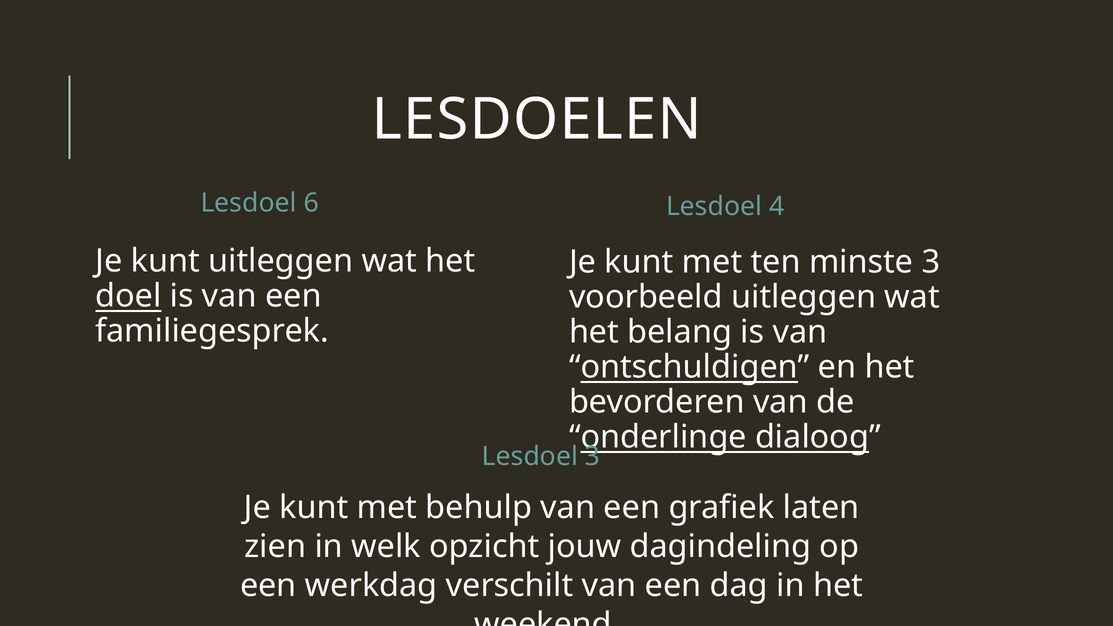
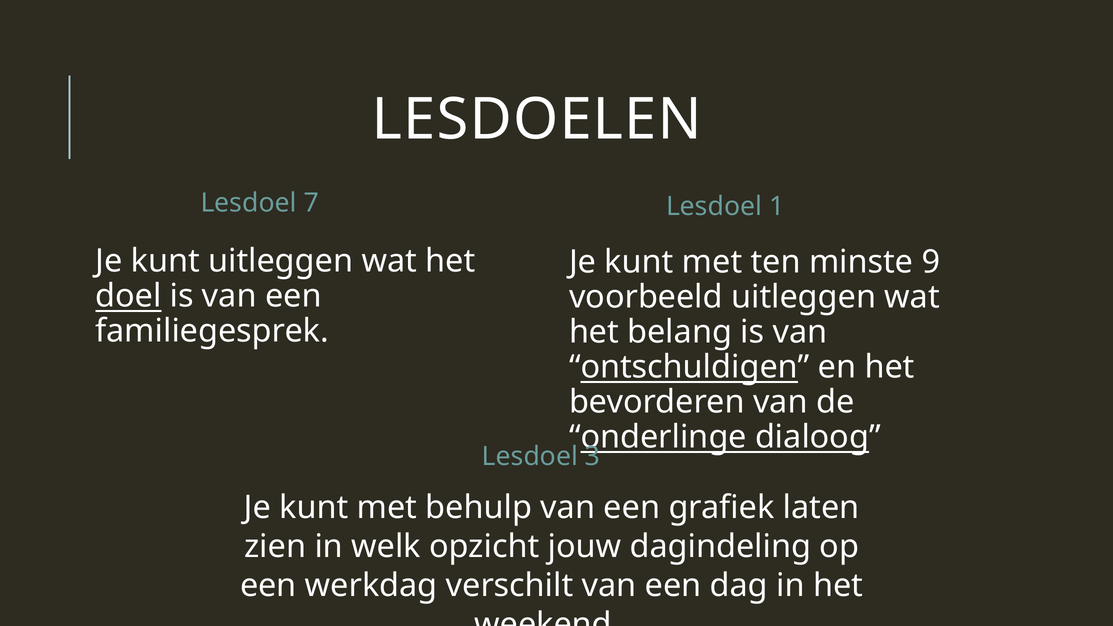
6: 6 -> 7
4: 4 -> 1
minste 3: 3 -> 9
